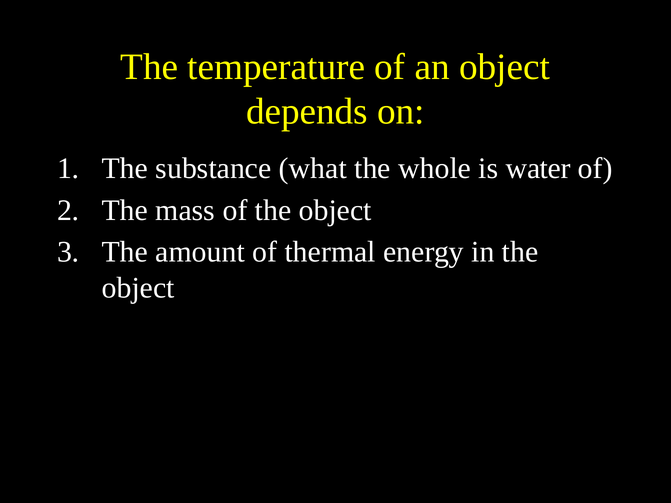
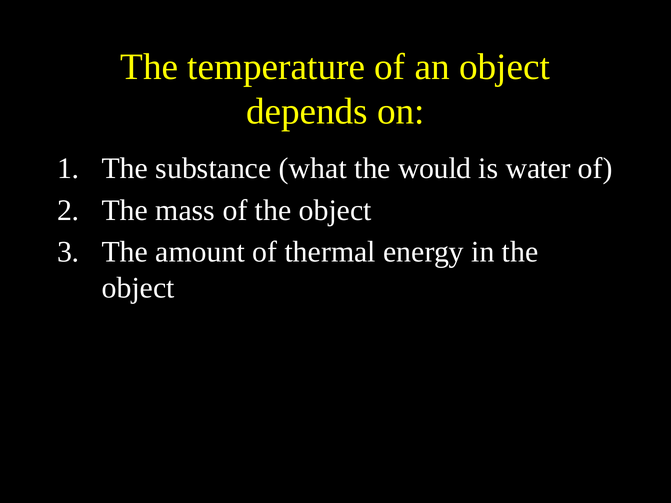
whole: whole -> would
